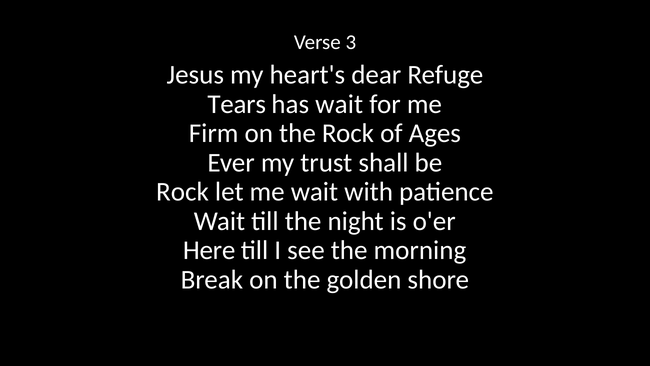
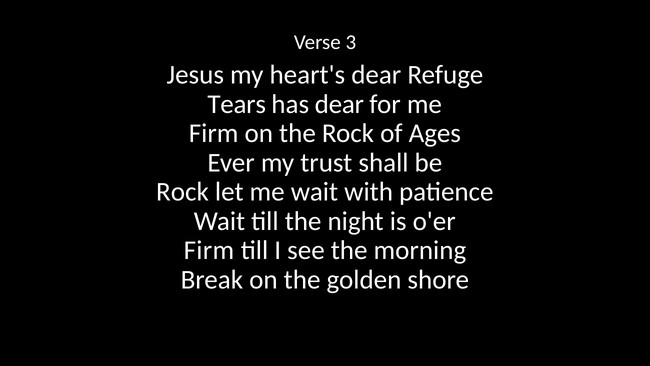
has wait: wait -> dear
Here at (209, 250): Here -> Firm
